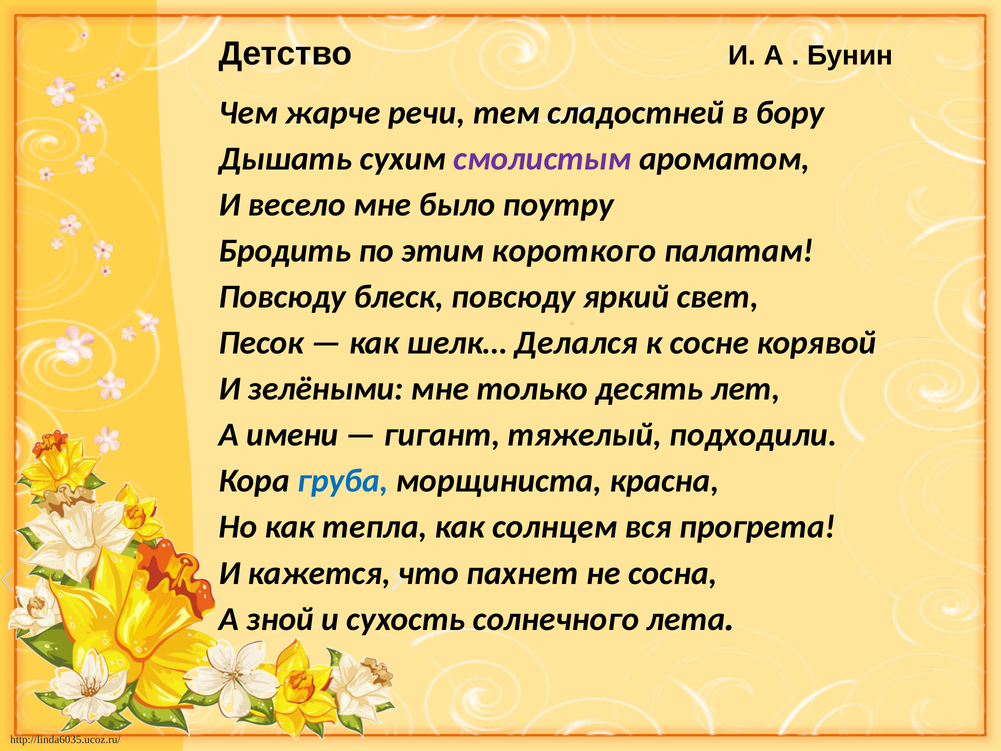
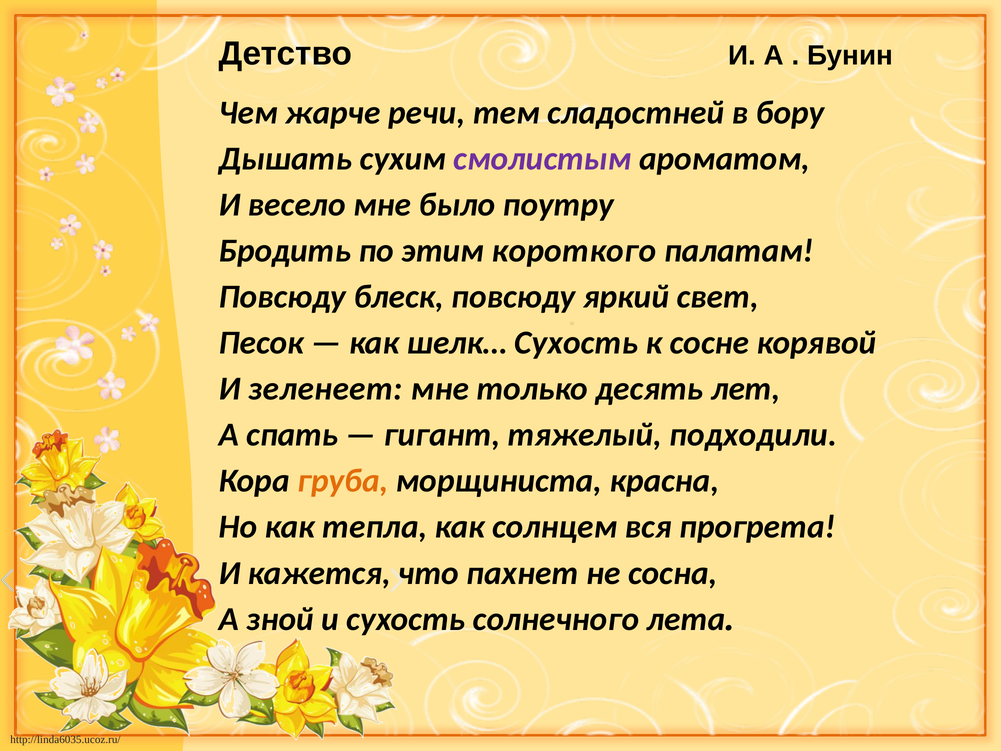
шелк… Делался: Делался -> Сухость
зелёными: зелёными -> зеленеет
имени: имени -> спать
груба colour: blue -> orange
